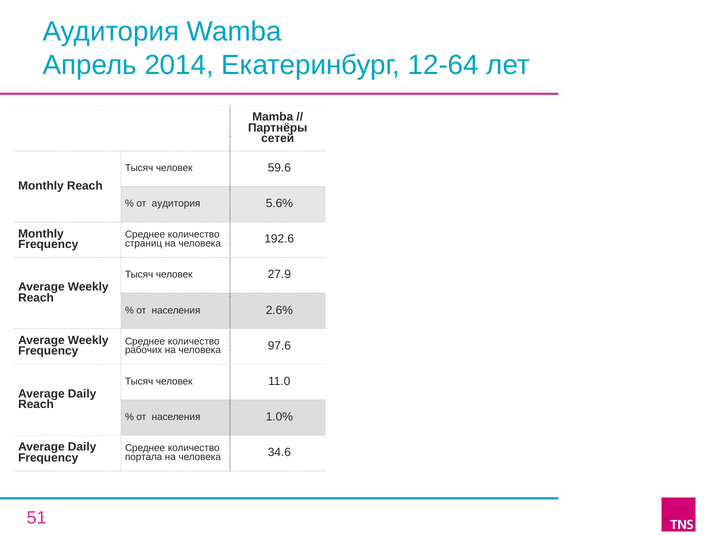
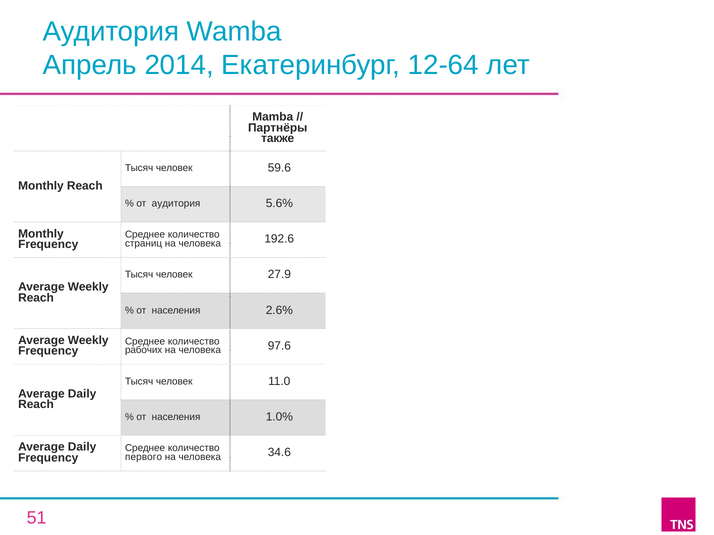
сетей: сетей -> также
портала: портала -> первого
